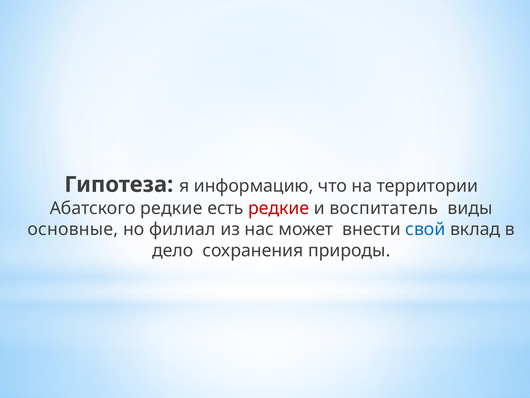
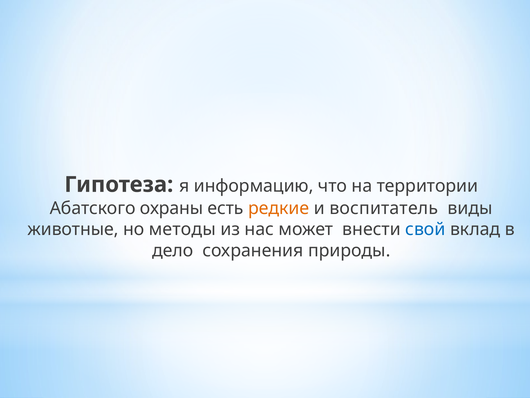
Абатского редкие: редкие -> охраны
редкие at (279, 208) colour: red -> orange
основные: основные -> животные
филиал: филиал -> методы
